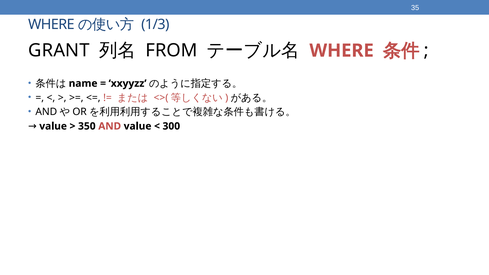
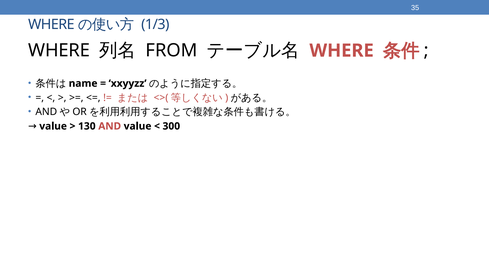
GRANT at (59, 51): GRANT -> WHERE
350: 350 -> 130
